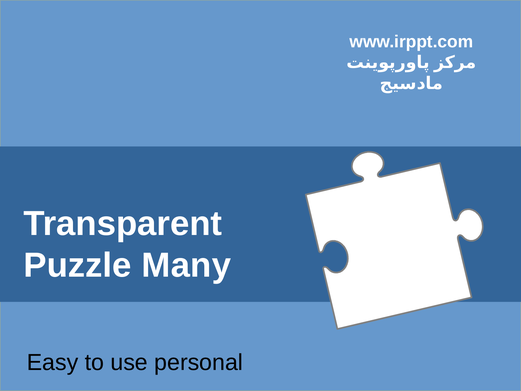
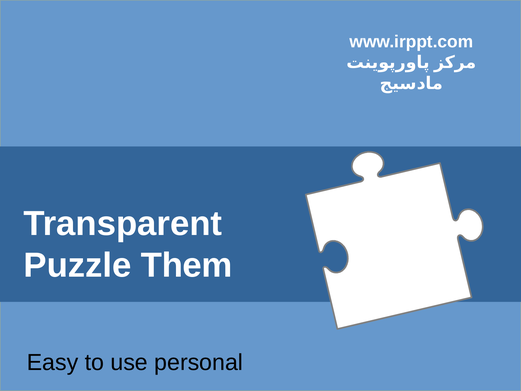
Many: Many -> Them
